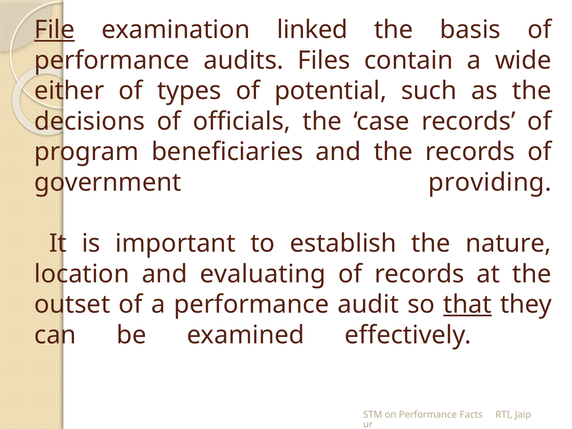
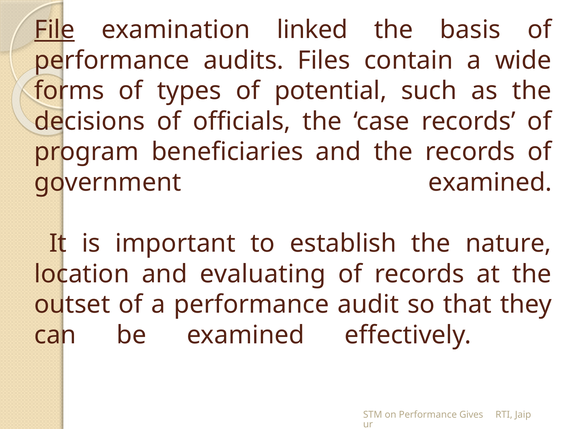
either: either -> forms
government providing: providing -> examined
that underline: present -> none
Facts: Facts -> Gives
